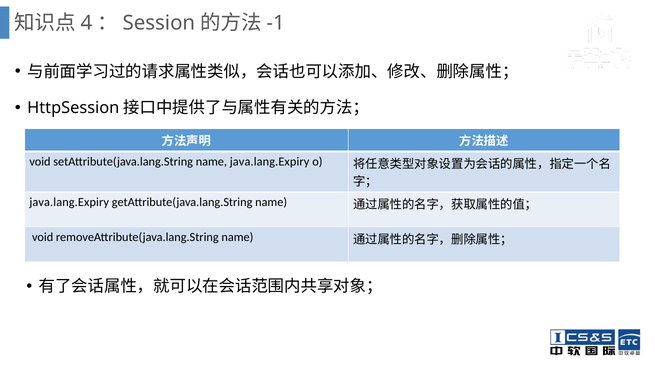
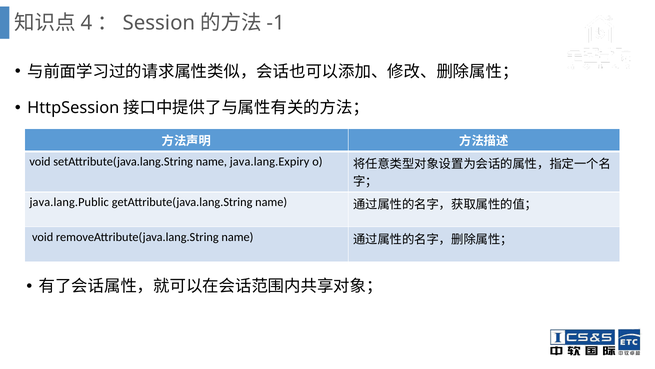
java.lang.Expiry at (69, 202): java.lang.Expiry -> java.lang.Public
